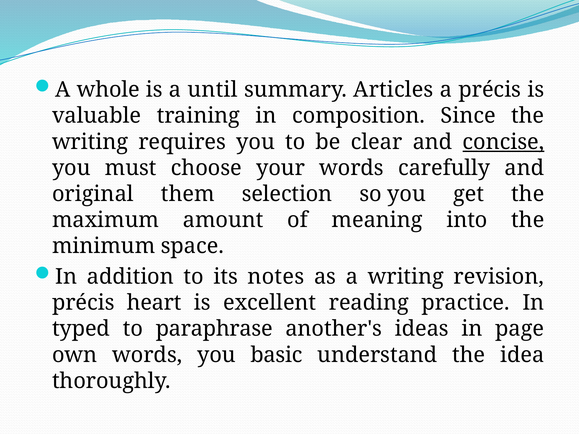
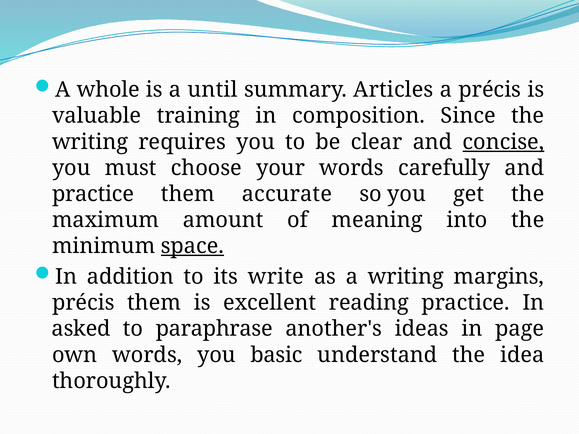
original at (93, 194): original -> practice
selection: selection -> accurate
space underline: none -> present
notes: notes -> write
revision: revision -> margins
précis heart: heart -> them
typed: typed -> asked
